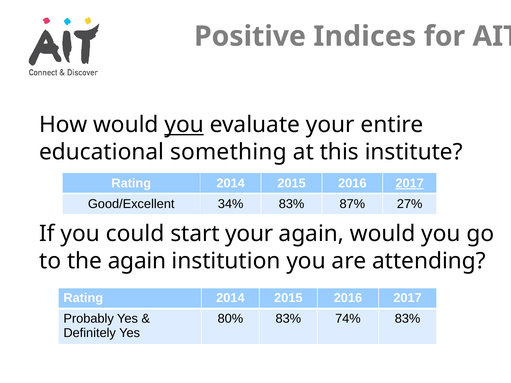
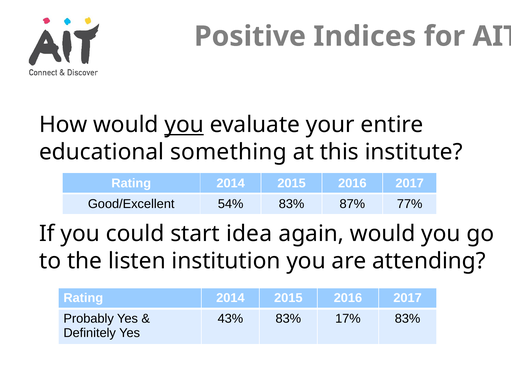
2017 at (410, 183) underline: present -> none
34%: 34% -> 54%
27%: 27% -> 77%
start your: your -> idea
the again: again -> listen
80%: 80% -> 43%
74%: 74% -> 17%
